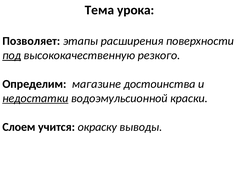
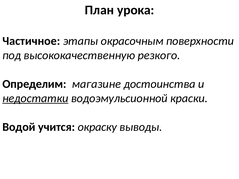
Тема: Тема -> План
Позволяет: Позволяет -> Частичное
расширения: расширения -> окрасочным
под underline: present -> none
Слоем: Слоем -> Водой
